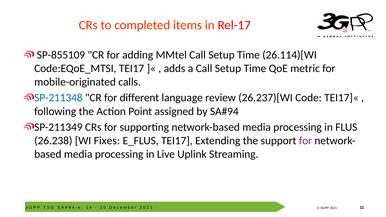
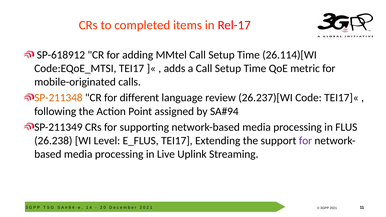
SP-855109: SP-855109 -> SP-618912
SP-211348 colour: blue -> orange
Fixes: Fixes -> Level
